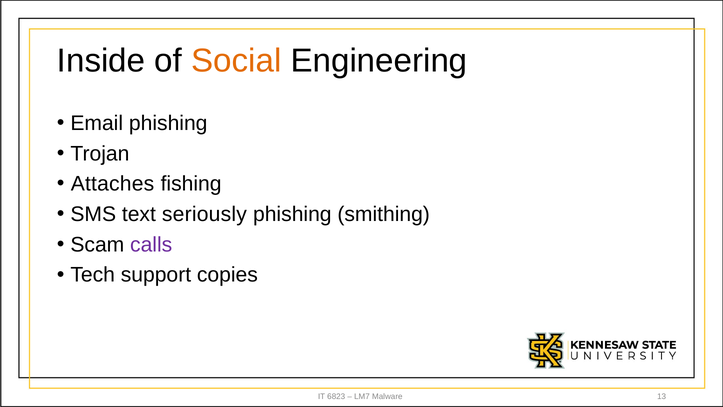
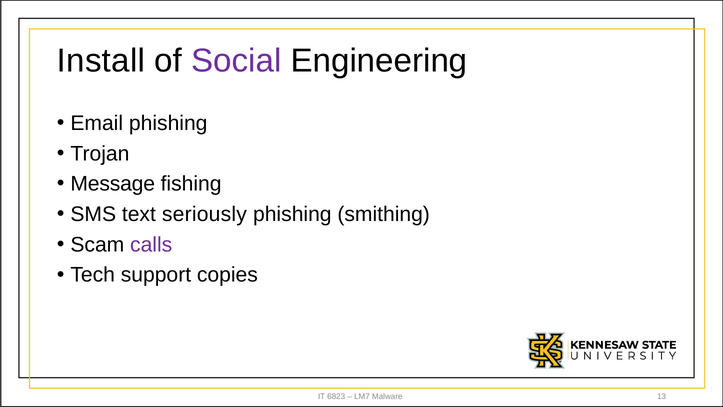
Inside: Inside -> Install
Social colour: orange -> purple
Attaches: Attaches -> Message
